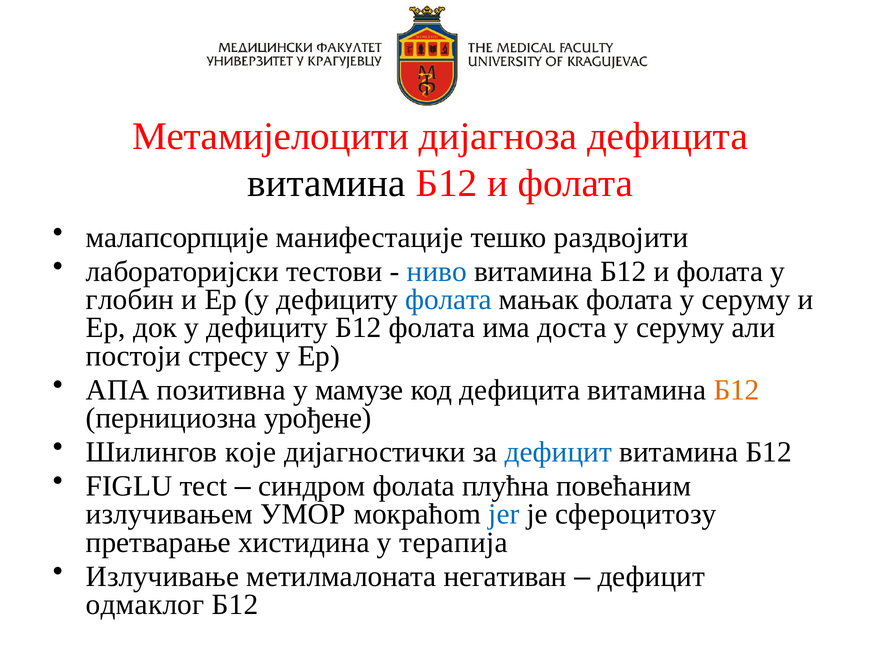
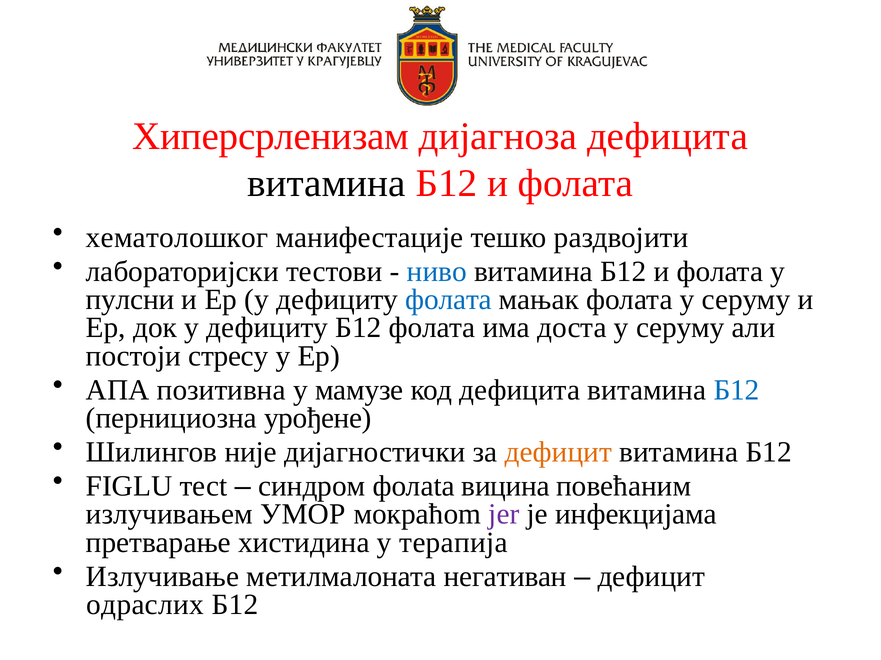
Метамијелоцити: Метамијелоцити -> Хиперсpлeнизам
малапсорпције: малапсорпције -> хематолошког
глобин: глобин -> пулсни
Б12 at (737, 390) colour: orange -> blue
које: које -> није
дефицит at (558, 453) colour: blue -> orange
плућна: плућна -> вицина
јеr colour: blue -> purple
сфероцитозу: сфероцитозу -> инфекцијама
одмaклoг: одмaклoг -> одраслих
